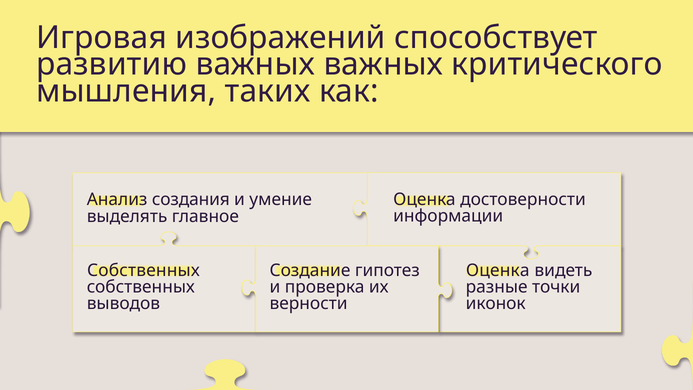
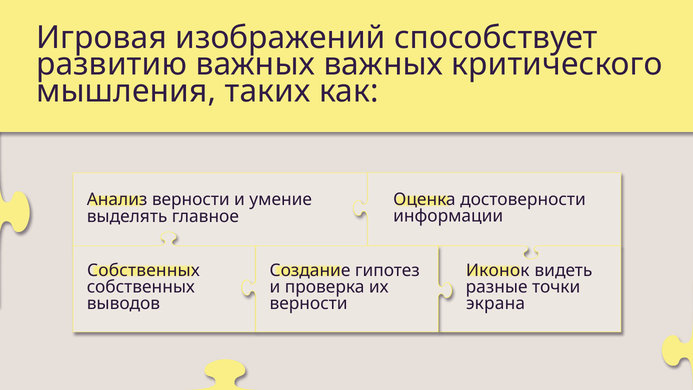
Анализ создания: создания -> верности
Оценка at (498, 270): Оценка -> Иконок
иконок: иконок -> экрана
